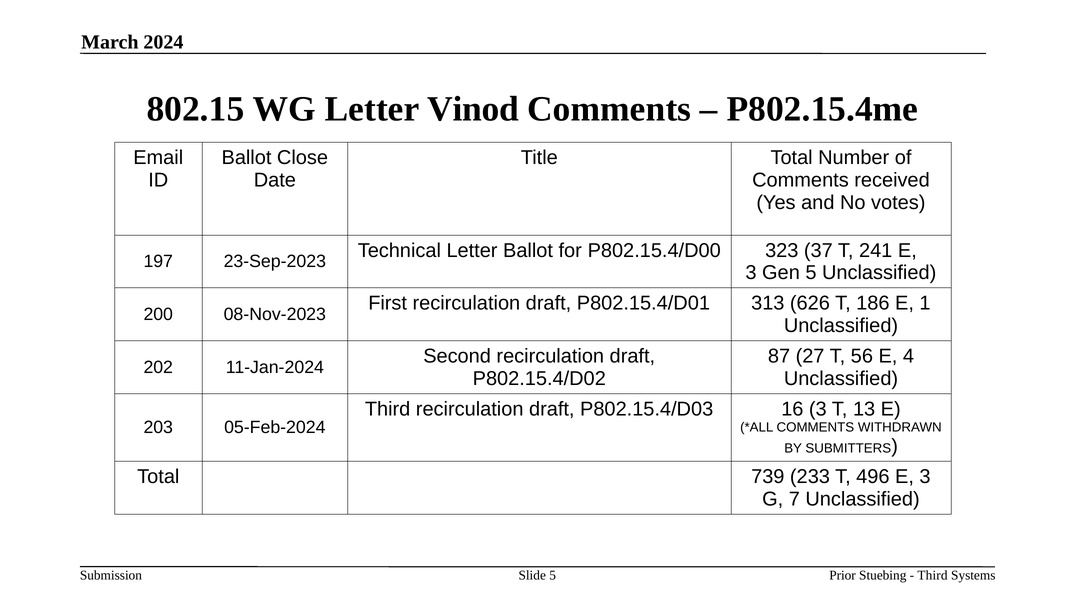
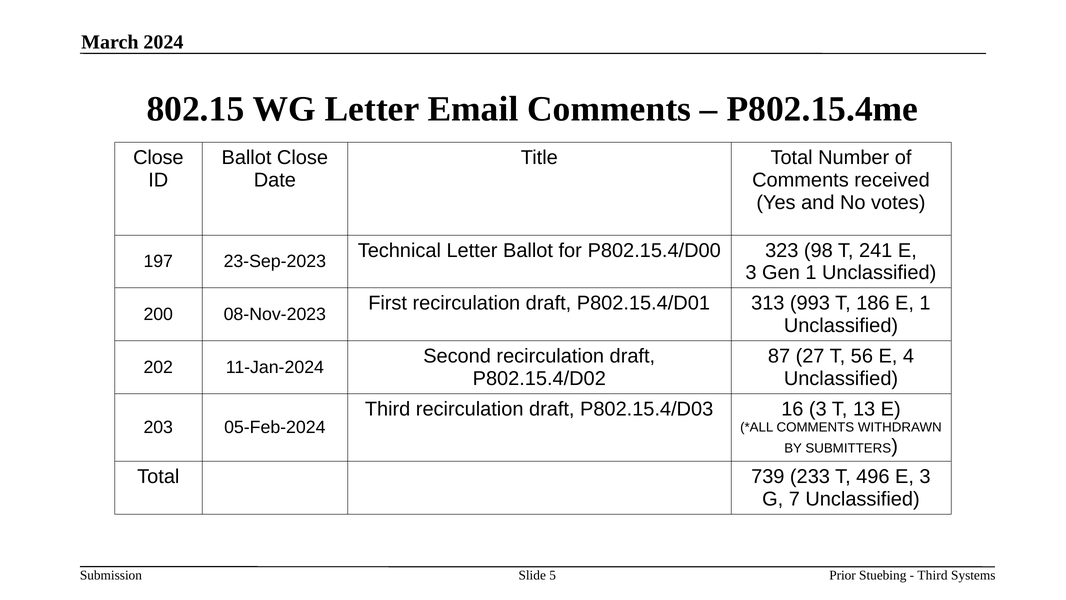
Vinod: Vinod -> Email
Email at (158, 158): Email -> Close
37: 37 -> 98
Gen 5: 5 -> 1
626: 626 -> 993
